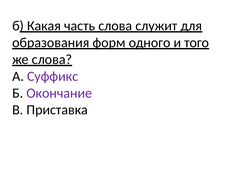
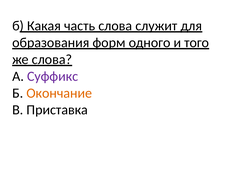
Окончание colour: purple -> orange
